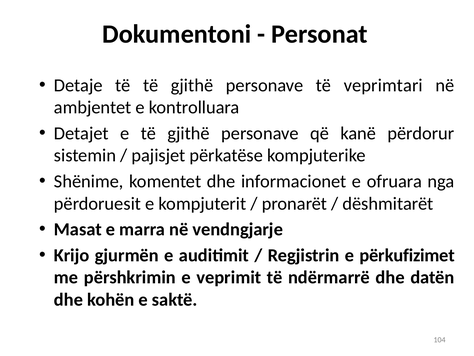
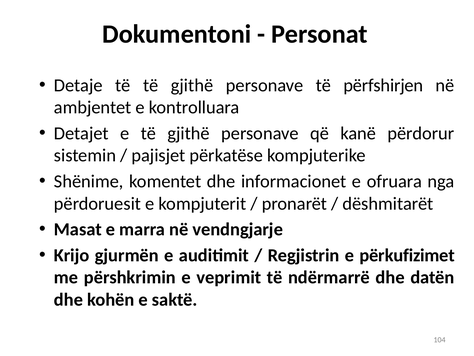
veprimtari: veprimtari -> përfshirjen
